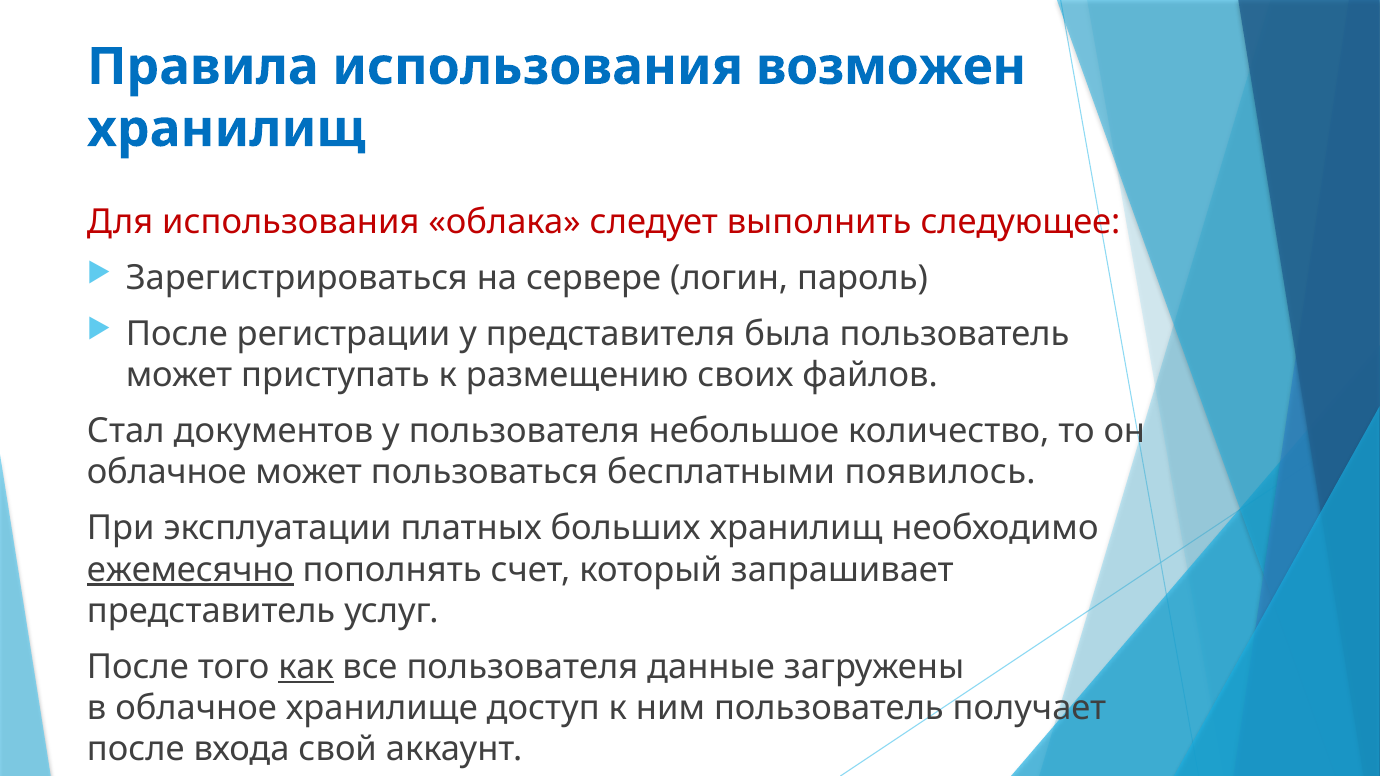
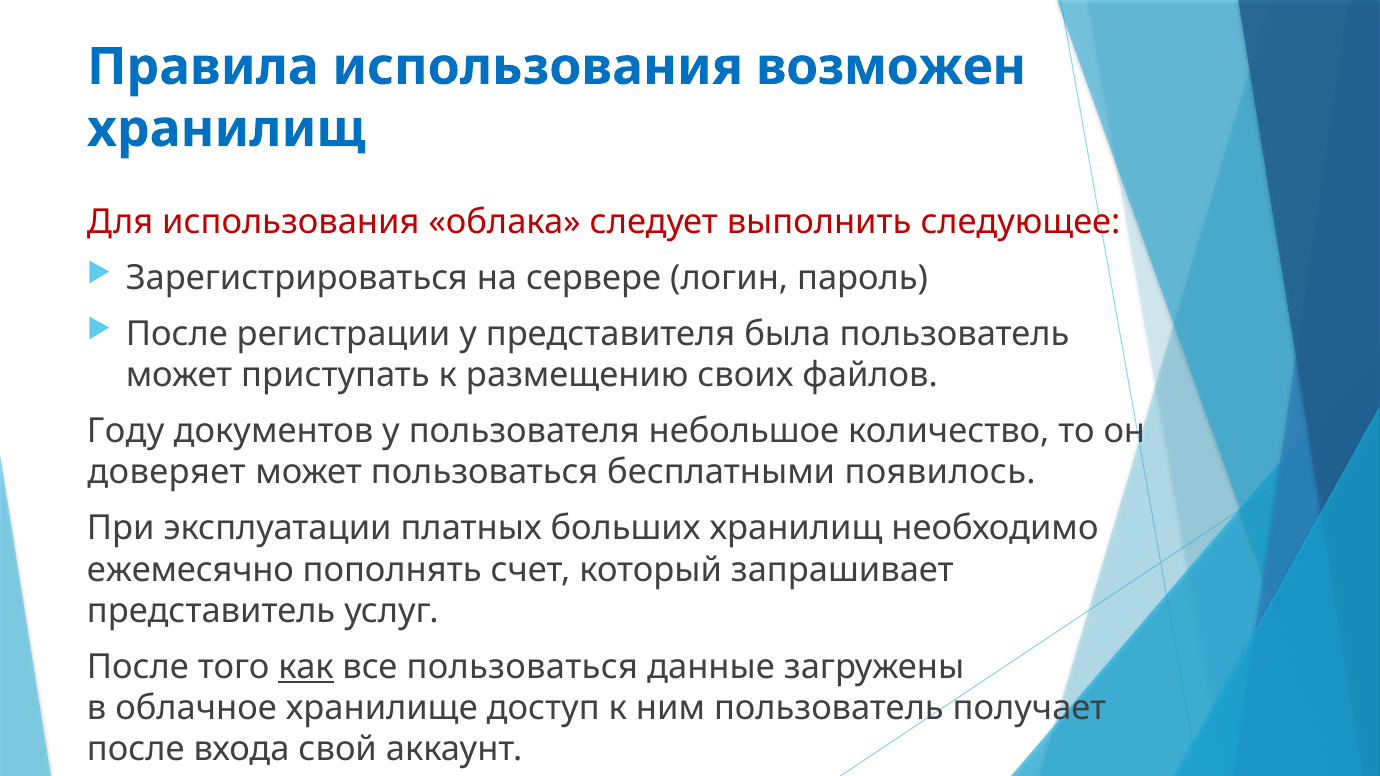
Стал: Стал -> Году
облачное at (167, 473): облачное -> доверяет
ежемесячно underline: present -> none
все пользователя: пользователя -> пользоваться
